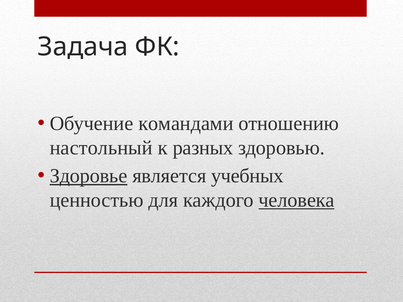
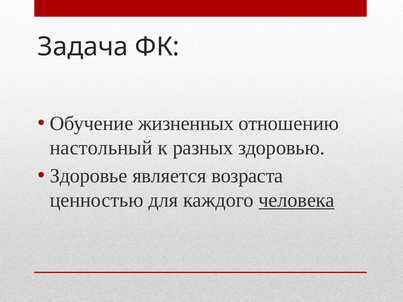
командами: командами -> жизненных
Здоровье underline: present -> none
учебных: учебных -> возраста
